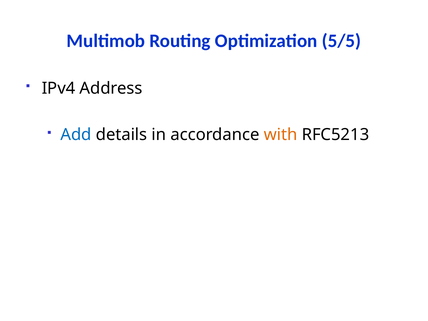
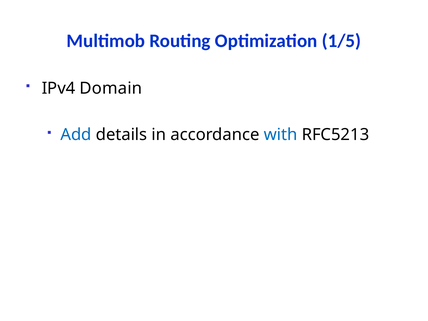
5/5: 5/5 -> 1/5
Address: Address -> Domain
with colour: orange -> blue
